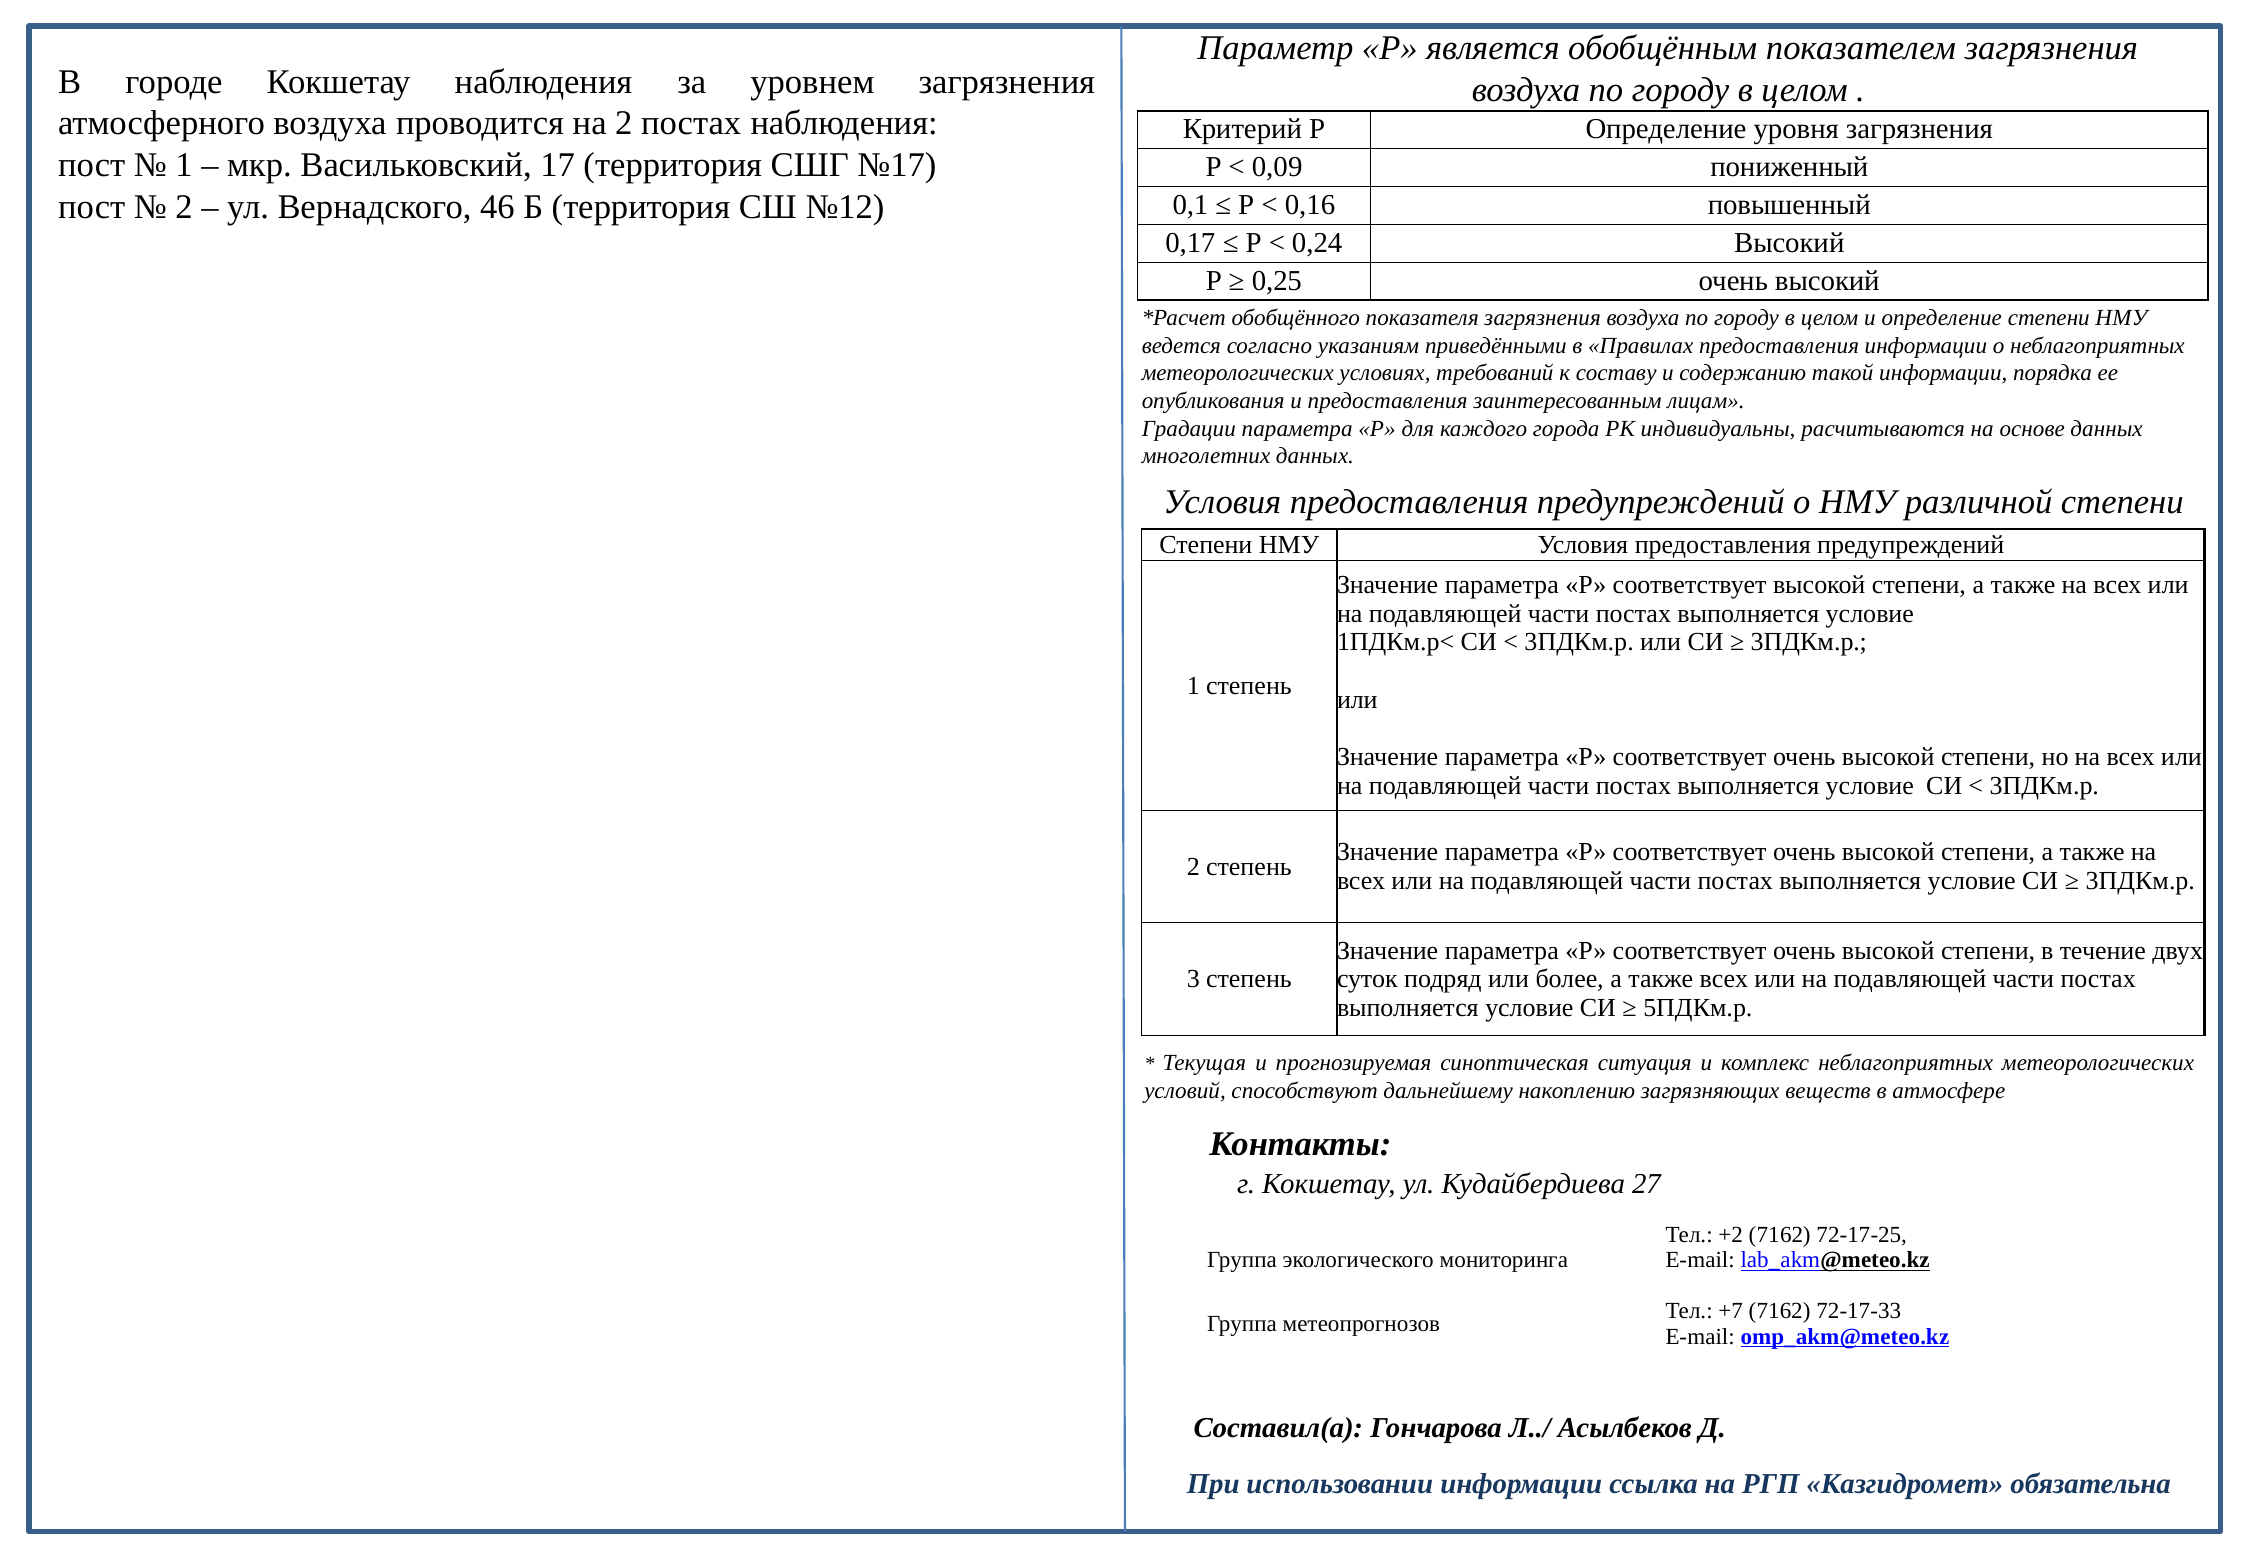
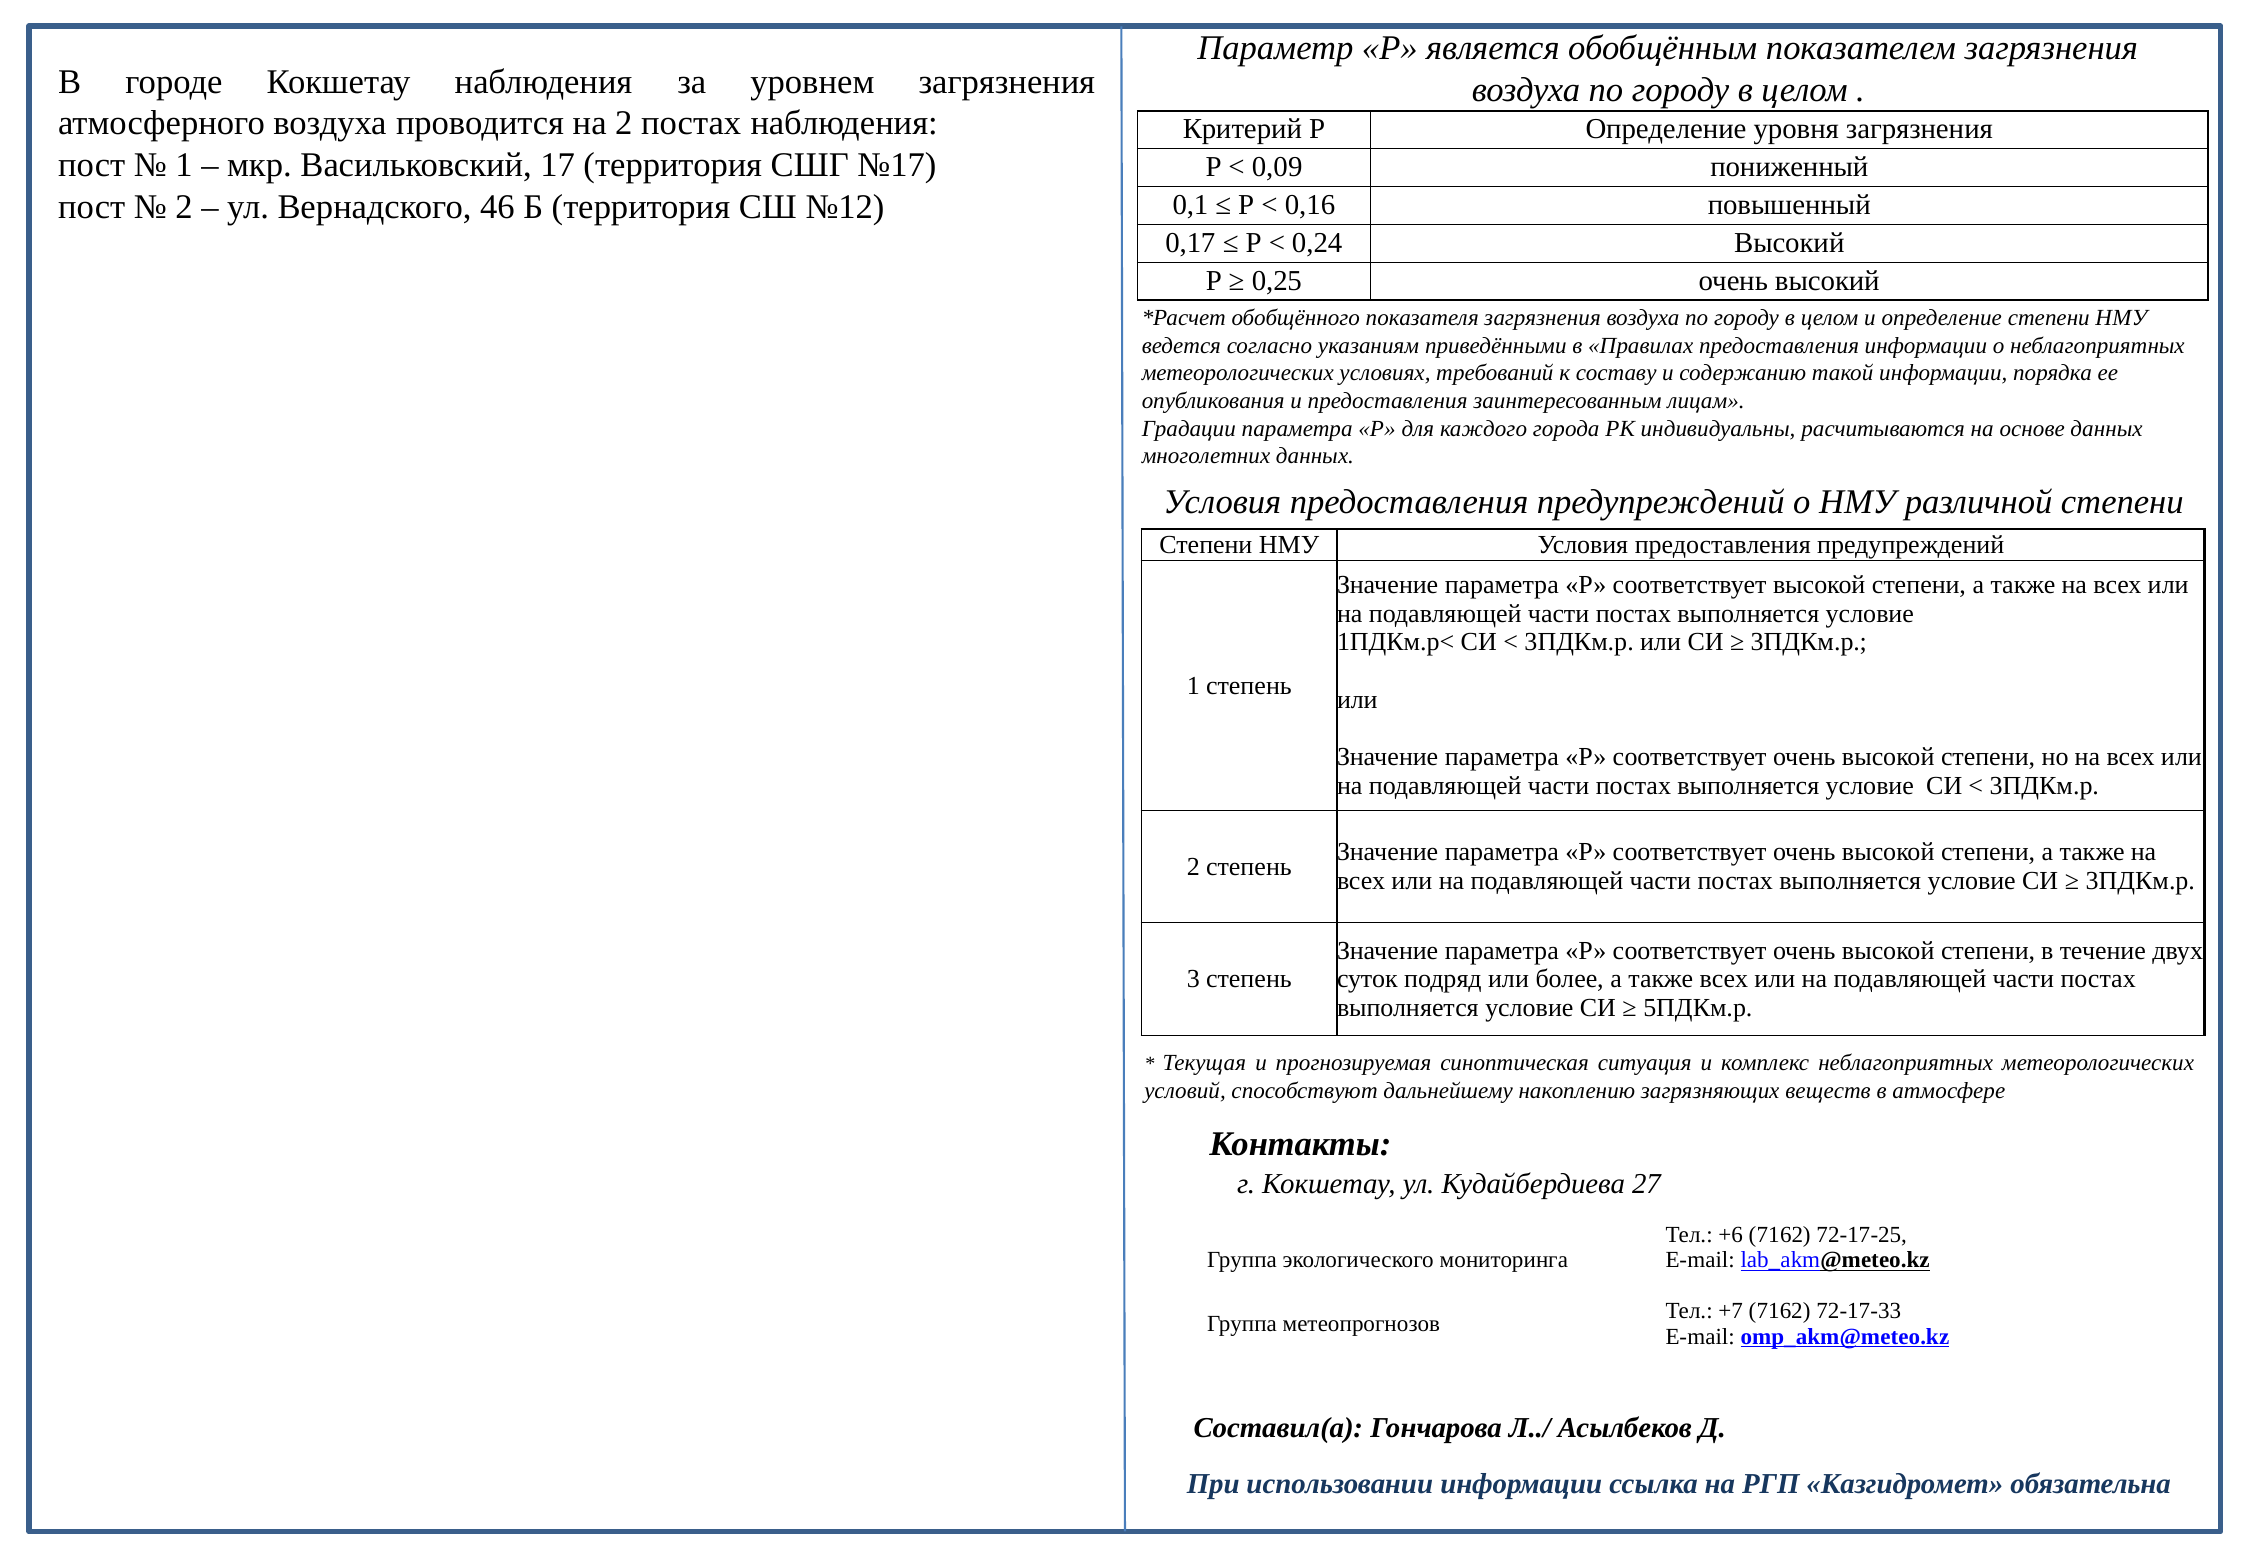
+2: +2 -> +6
